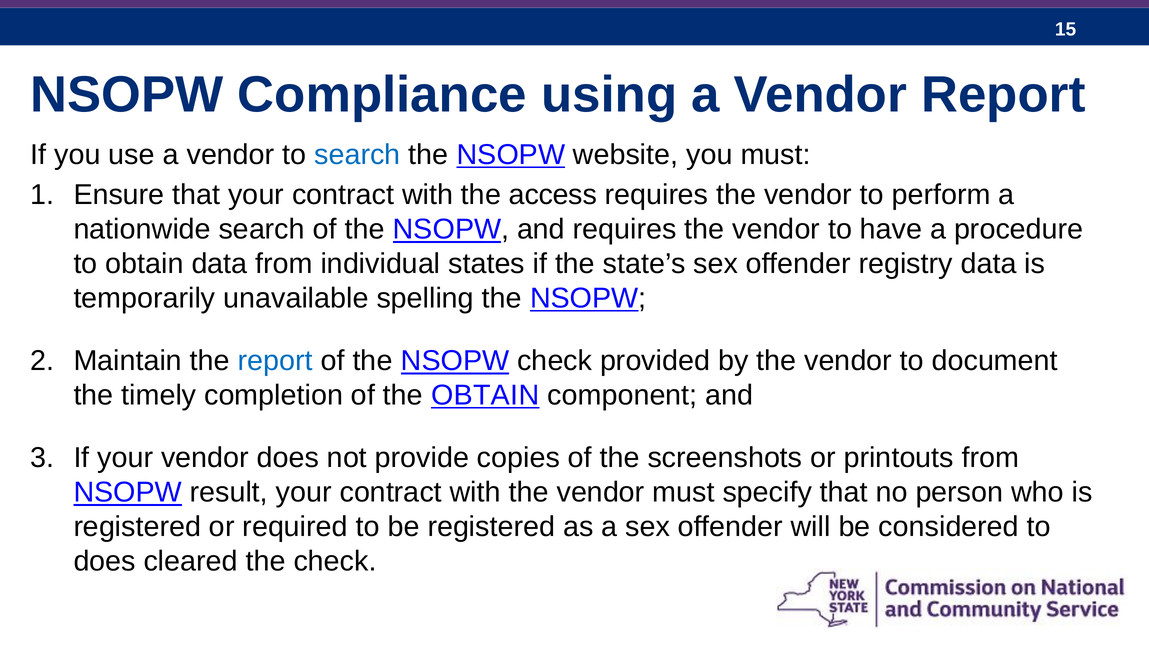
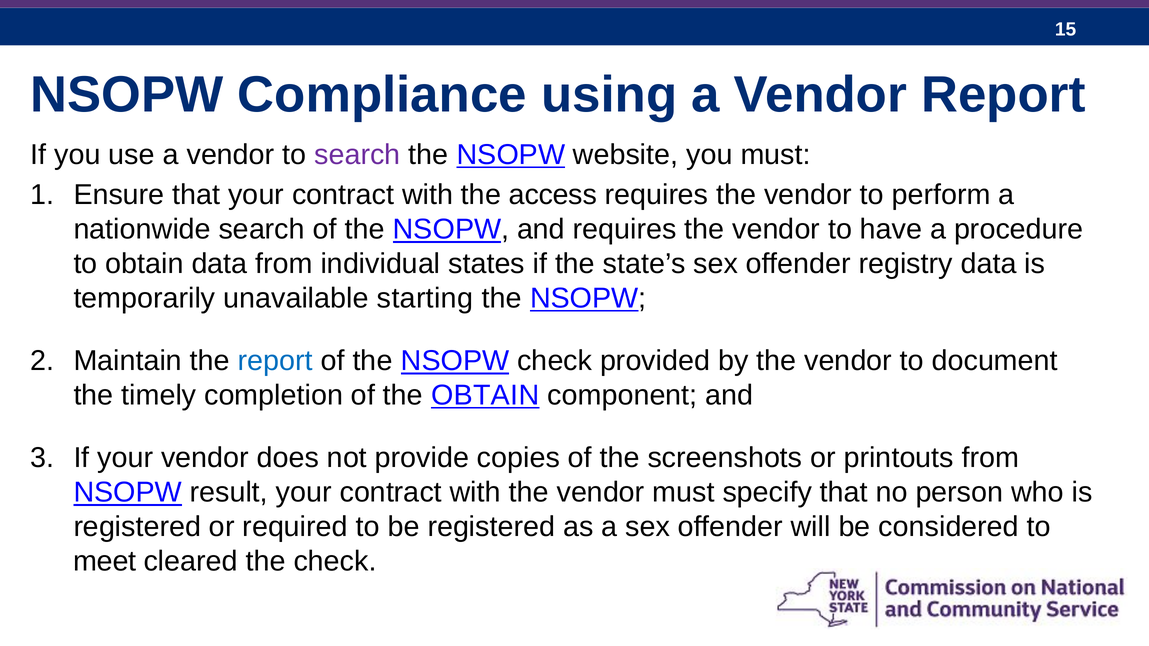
search at (357, 155) colour: blue -> purple
spelling: spelling -> starting
does at (105, 561): does -> meet
